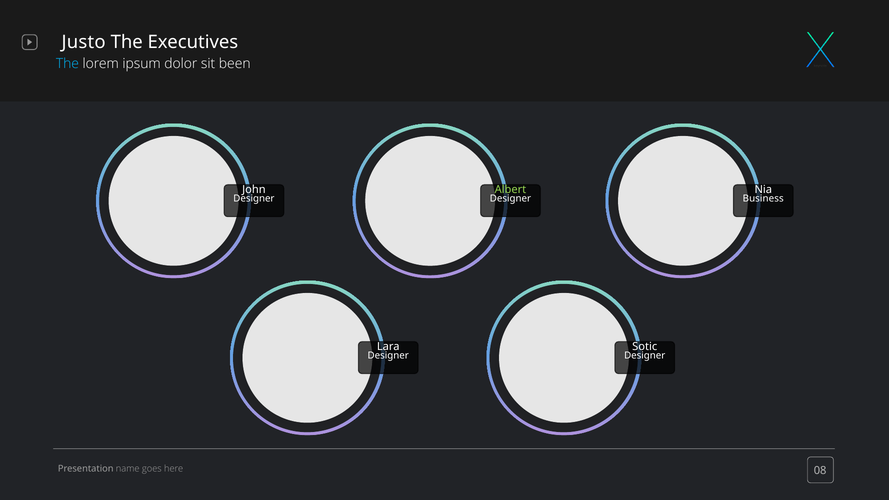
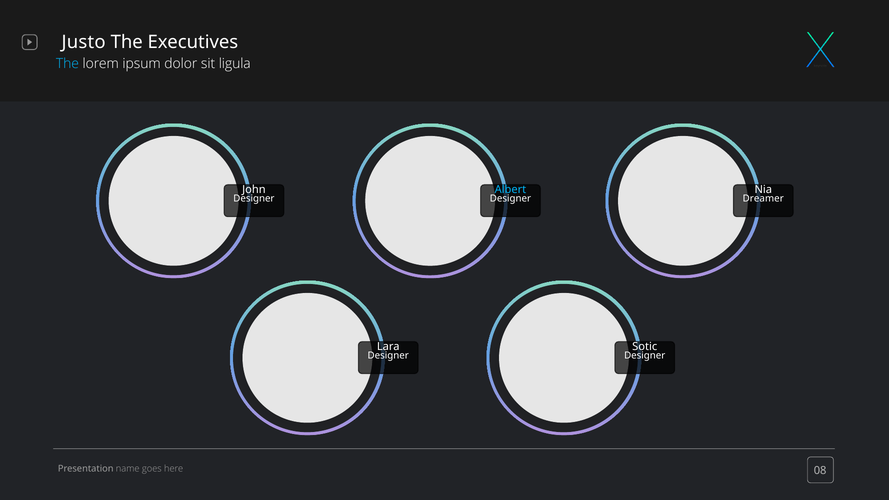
been: been -> ligula
Albert colour: light green -> light blue
Business: Business -> Dreamer
